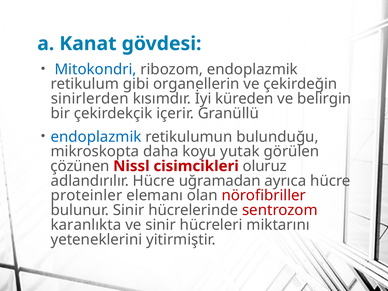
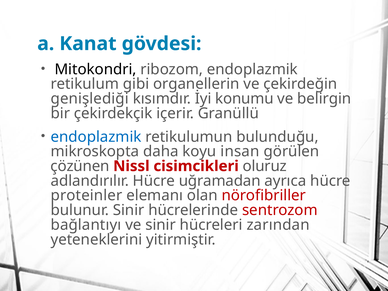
Mitokondri colour: blue -> black
sinirlerden: sinirlerden -> genişlediği
küreden: küreden -> konumu
yutak: yutak -> insan
karanlıkta: karanlıkta -> bağlantıyı
miktarını: miktarını -> zarından
